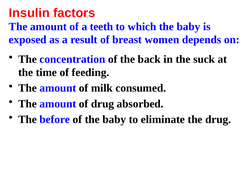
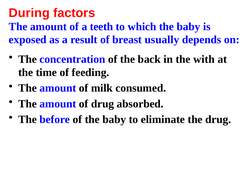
Insulin: Insulin -> During
women: women -> usually
suck: suck -> with
